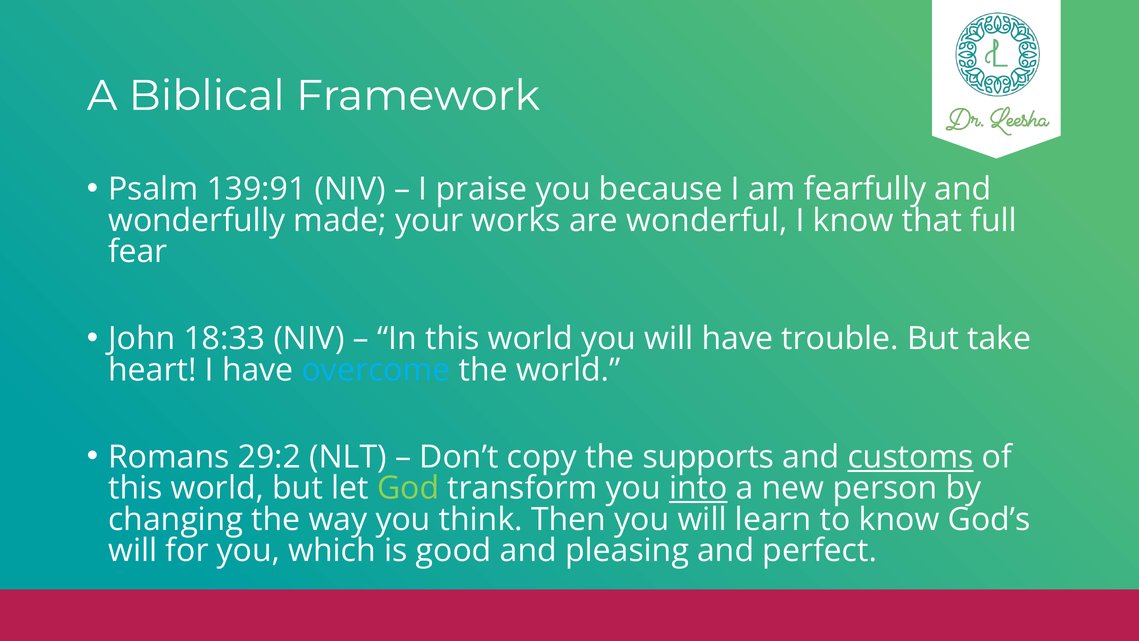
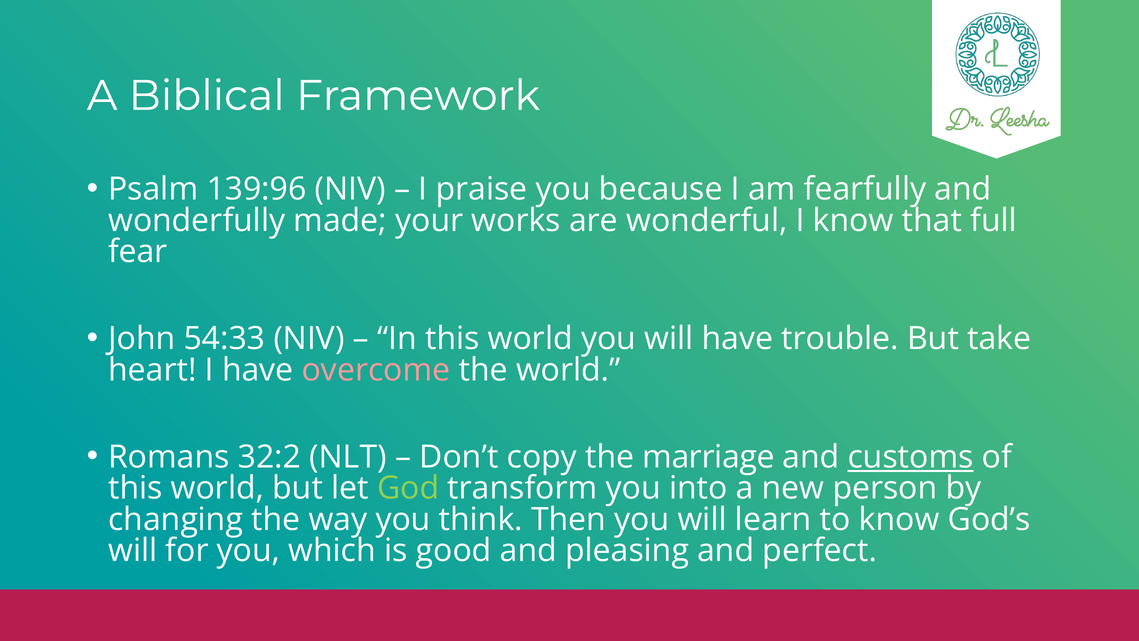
139:91: 139:91 -> 139:96
18:33: 18:33 -> 54:33
overcome colour: light blue -> pink
29:2: 29:2 -> 32:2
supports: supports -> marriage
into underline: present -> none
